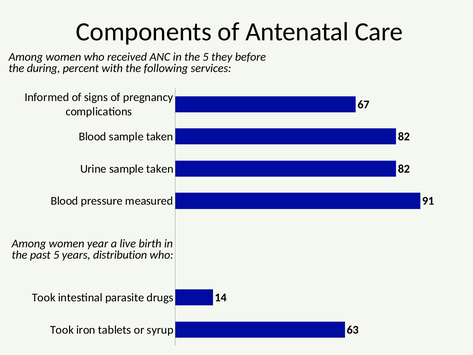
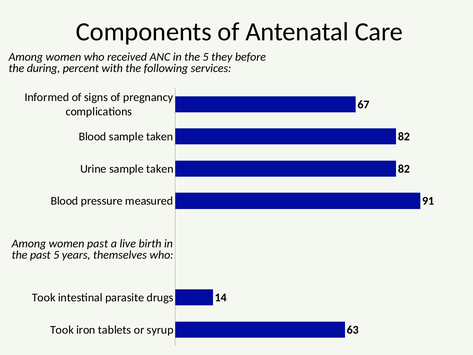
women year: year -> past
distribution: distribution -> themselves
